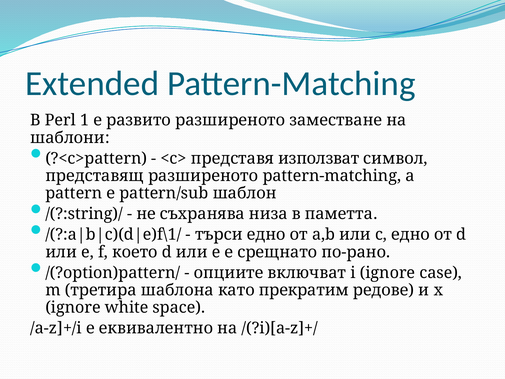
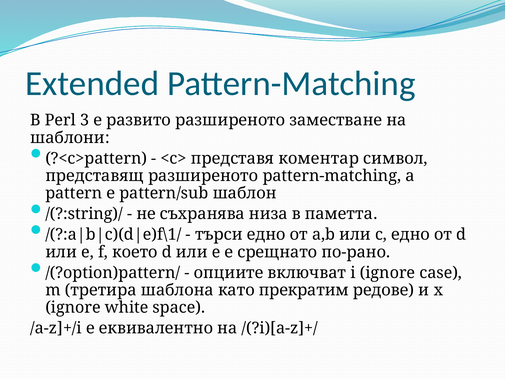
1: 1 -> 3
използват: използват -> коментар
